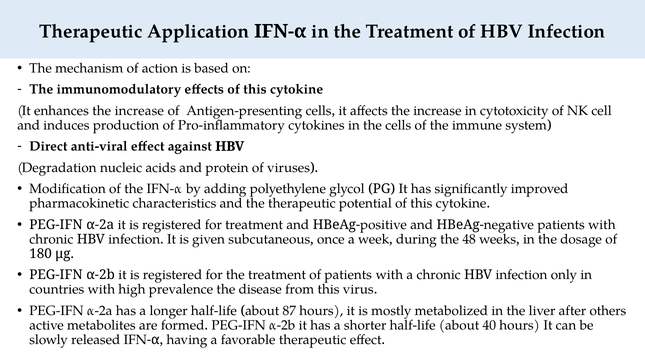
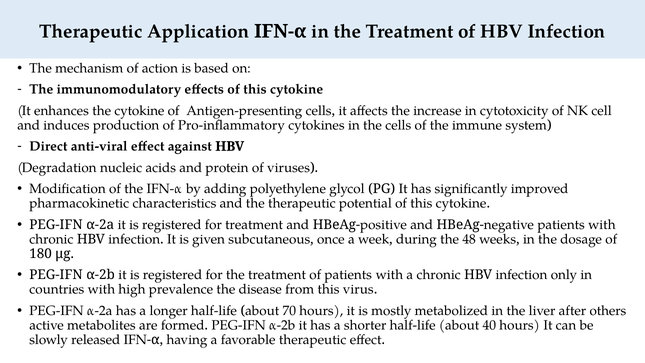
enhances the increase: increase -> cytokine
87: 87 -> 70
